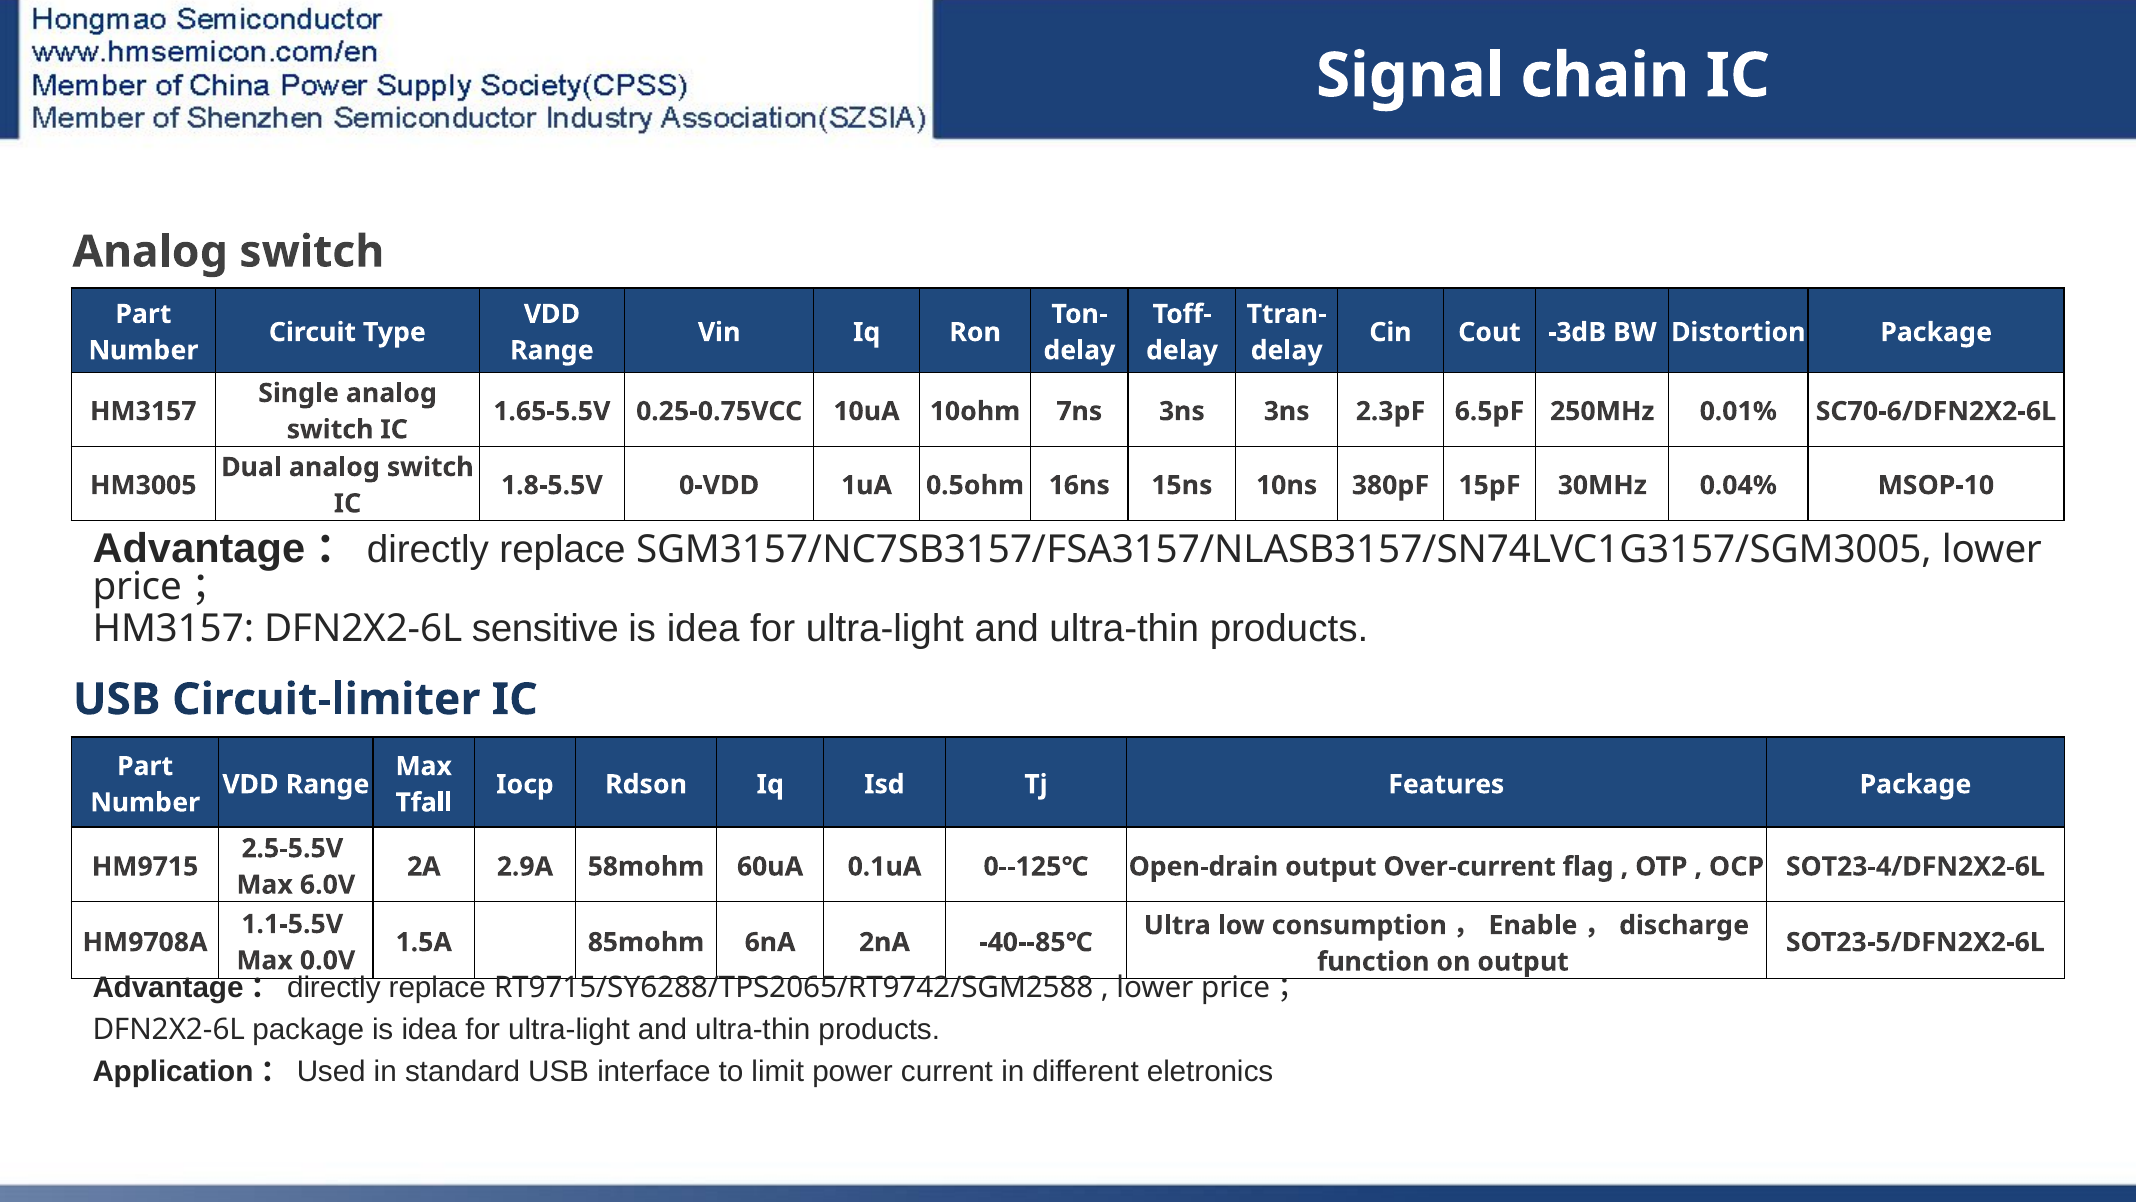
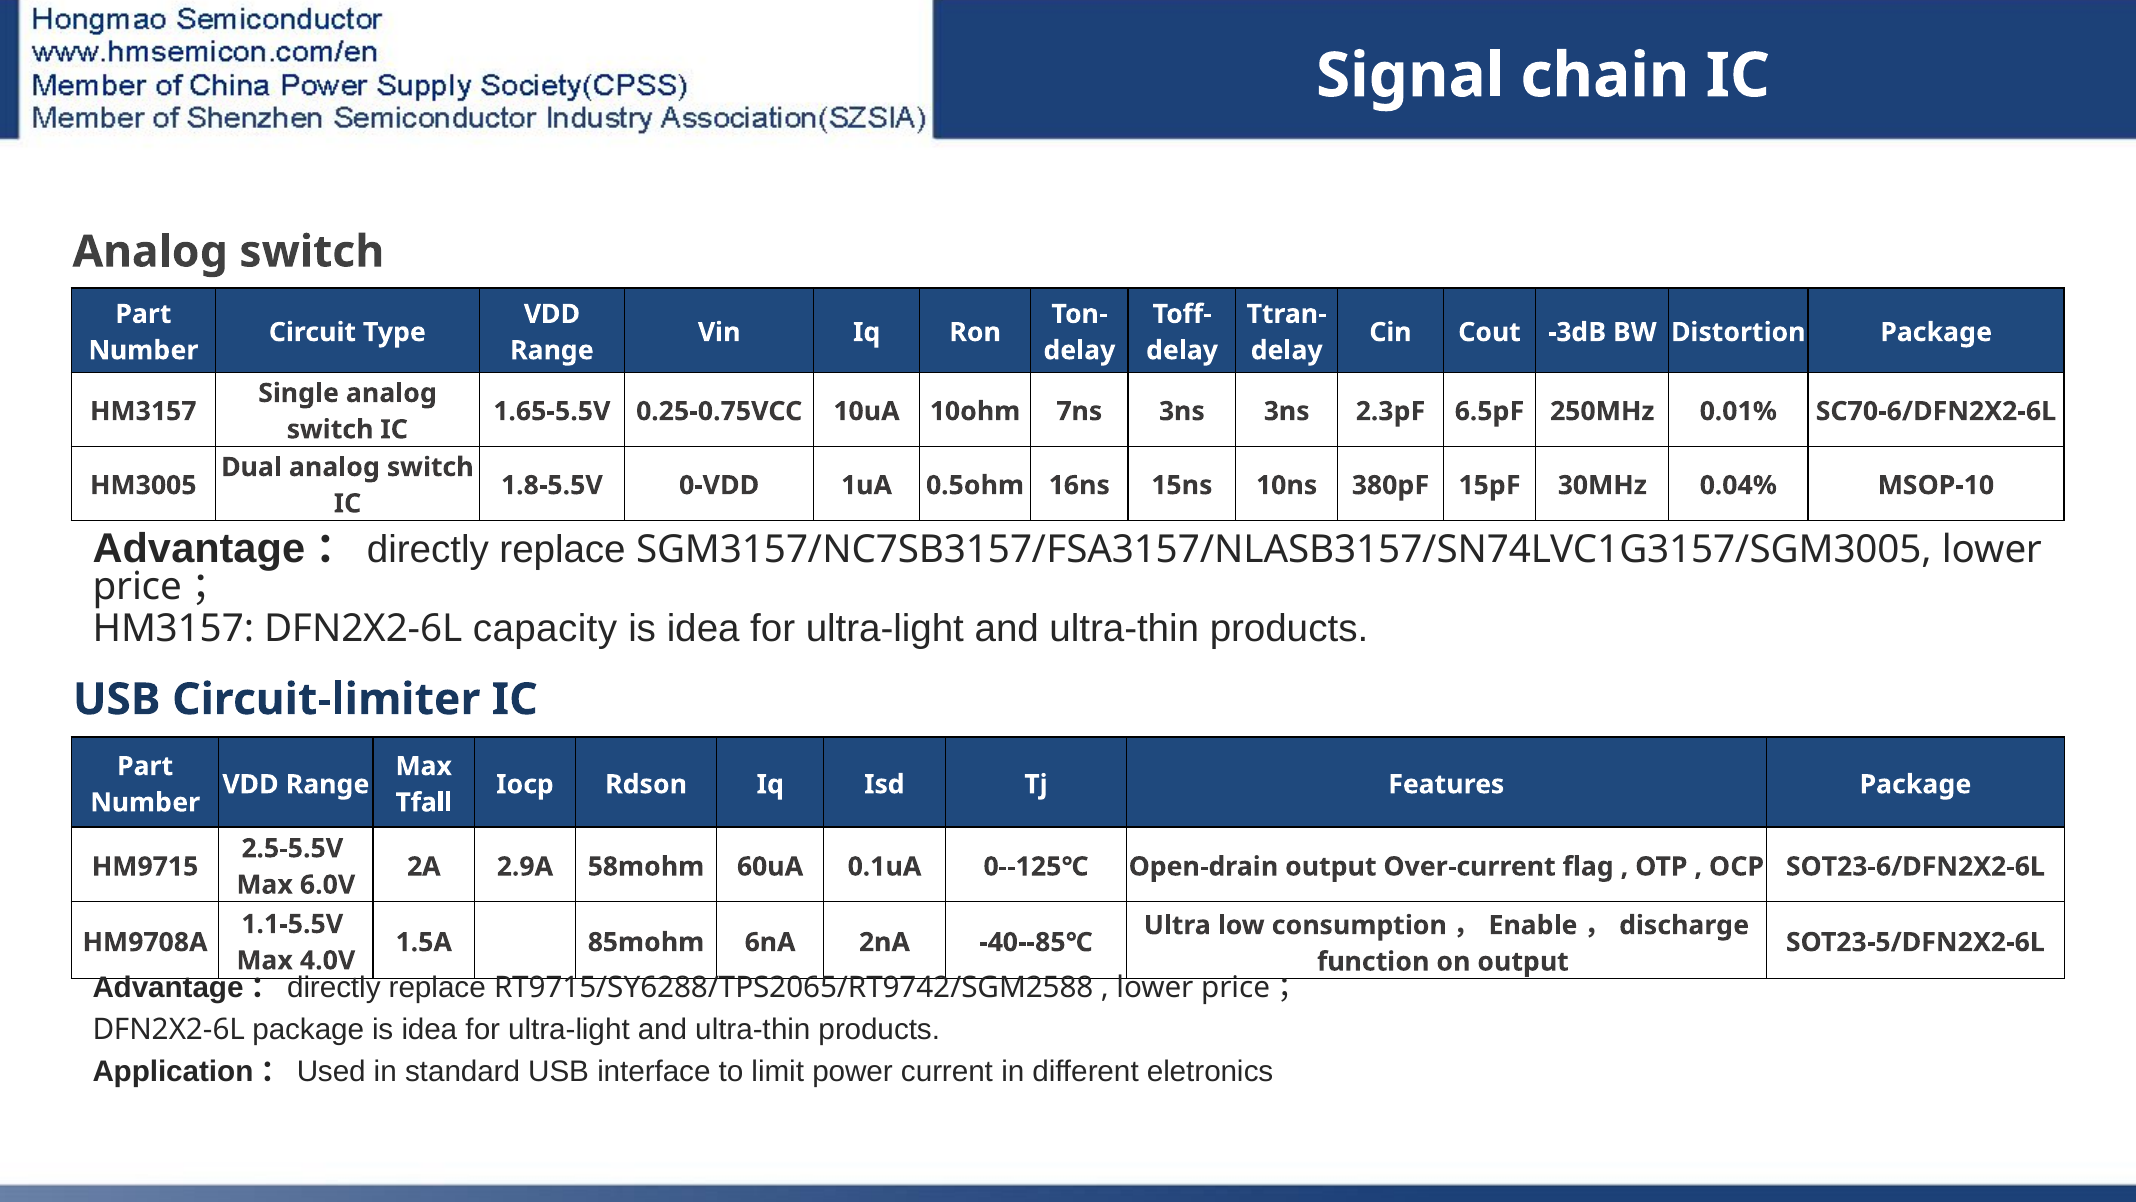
sensitive: sensitive -> capacity
SOT23-4/DFN2X2-6L: SOT23-4/DFN2X2-6L -> SOT23-6/DFN2X2-6L
0.0V: 0.0V -> 4.0V
